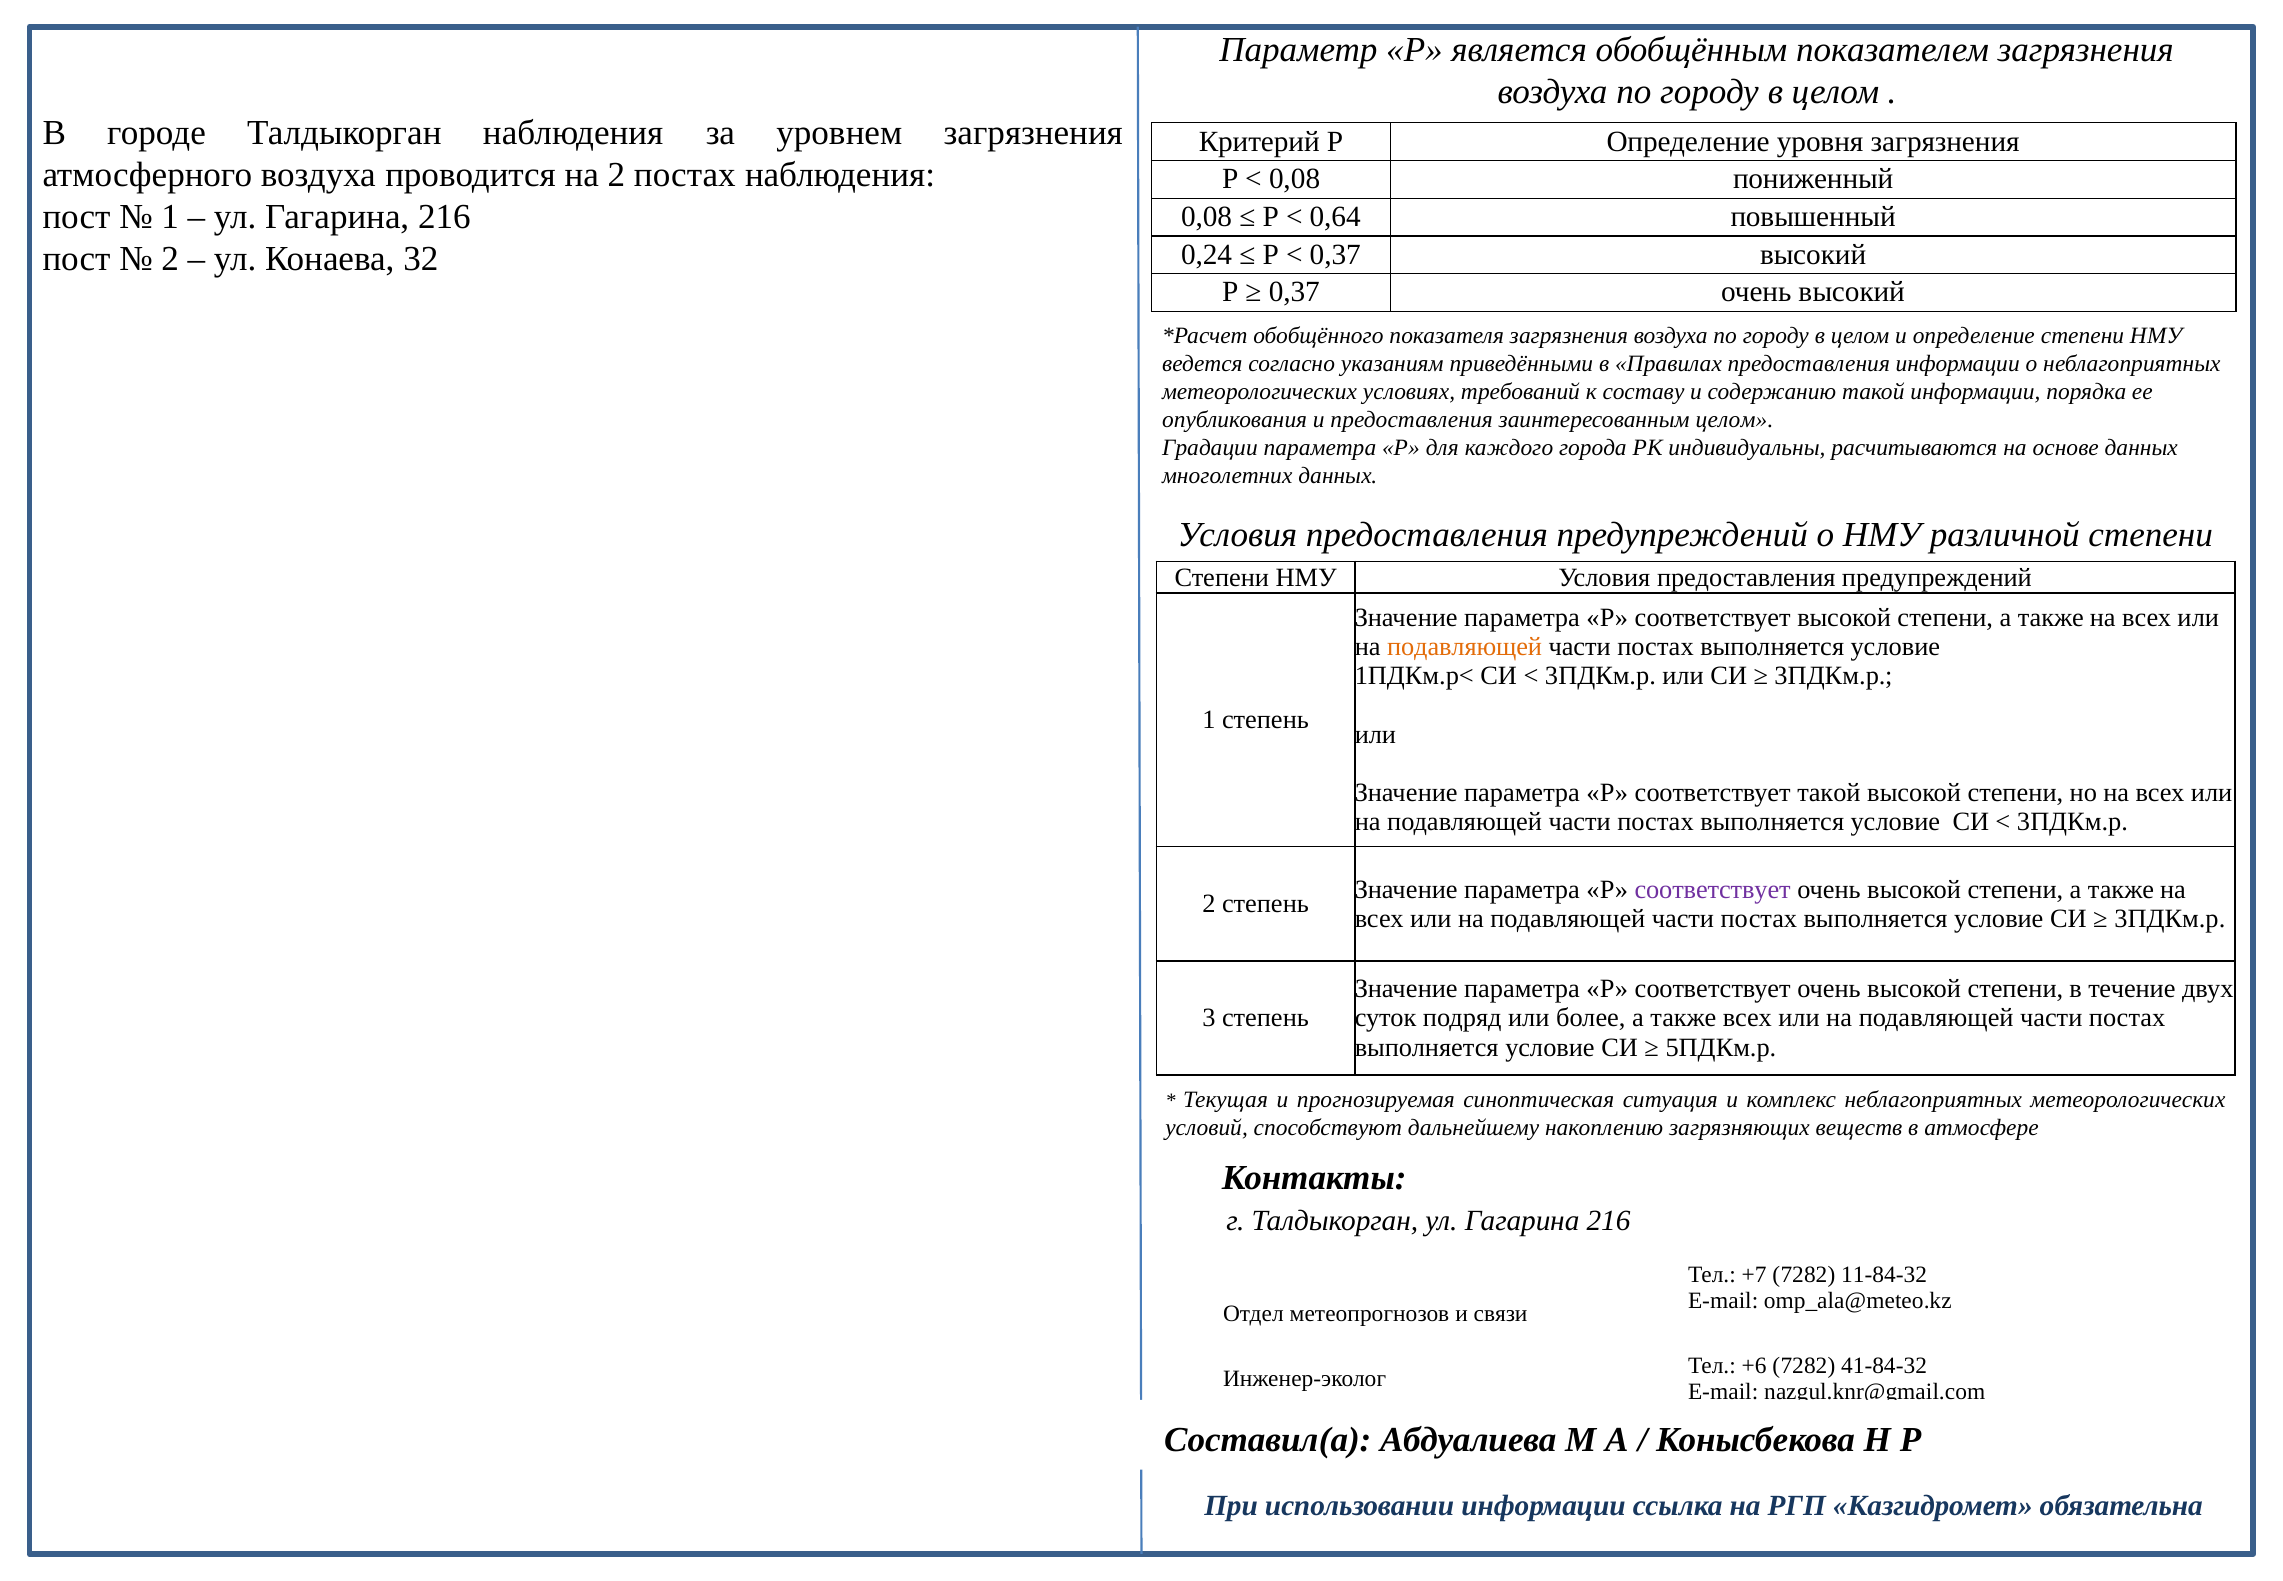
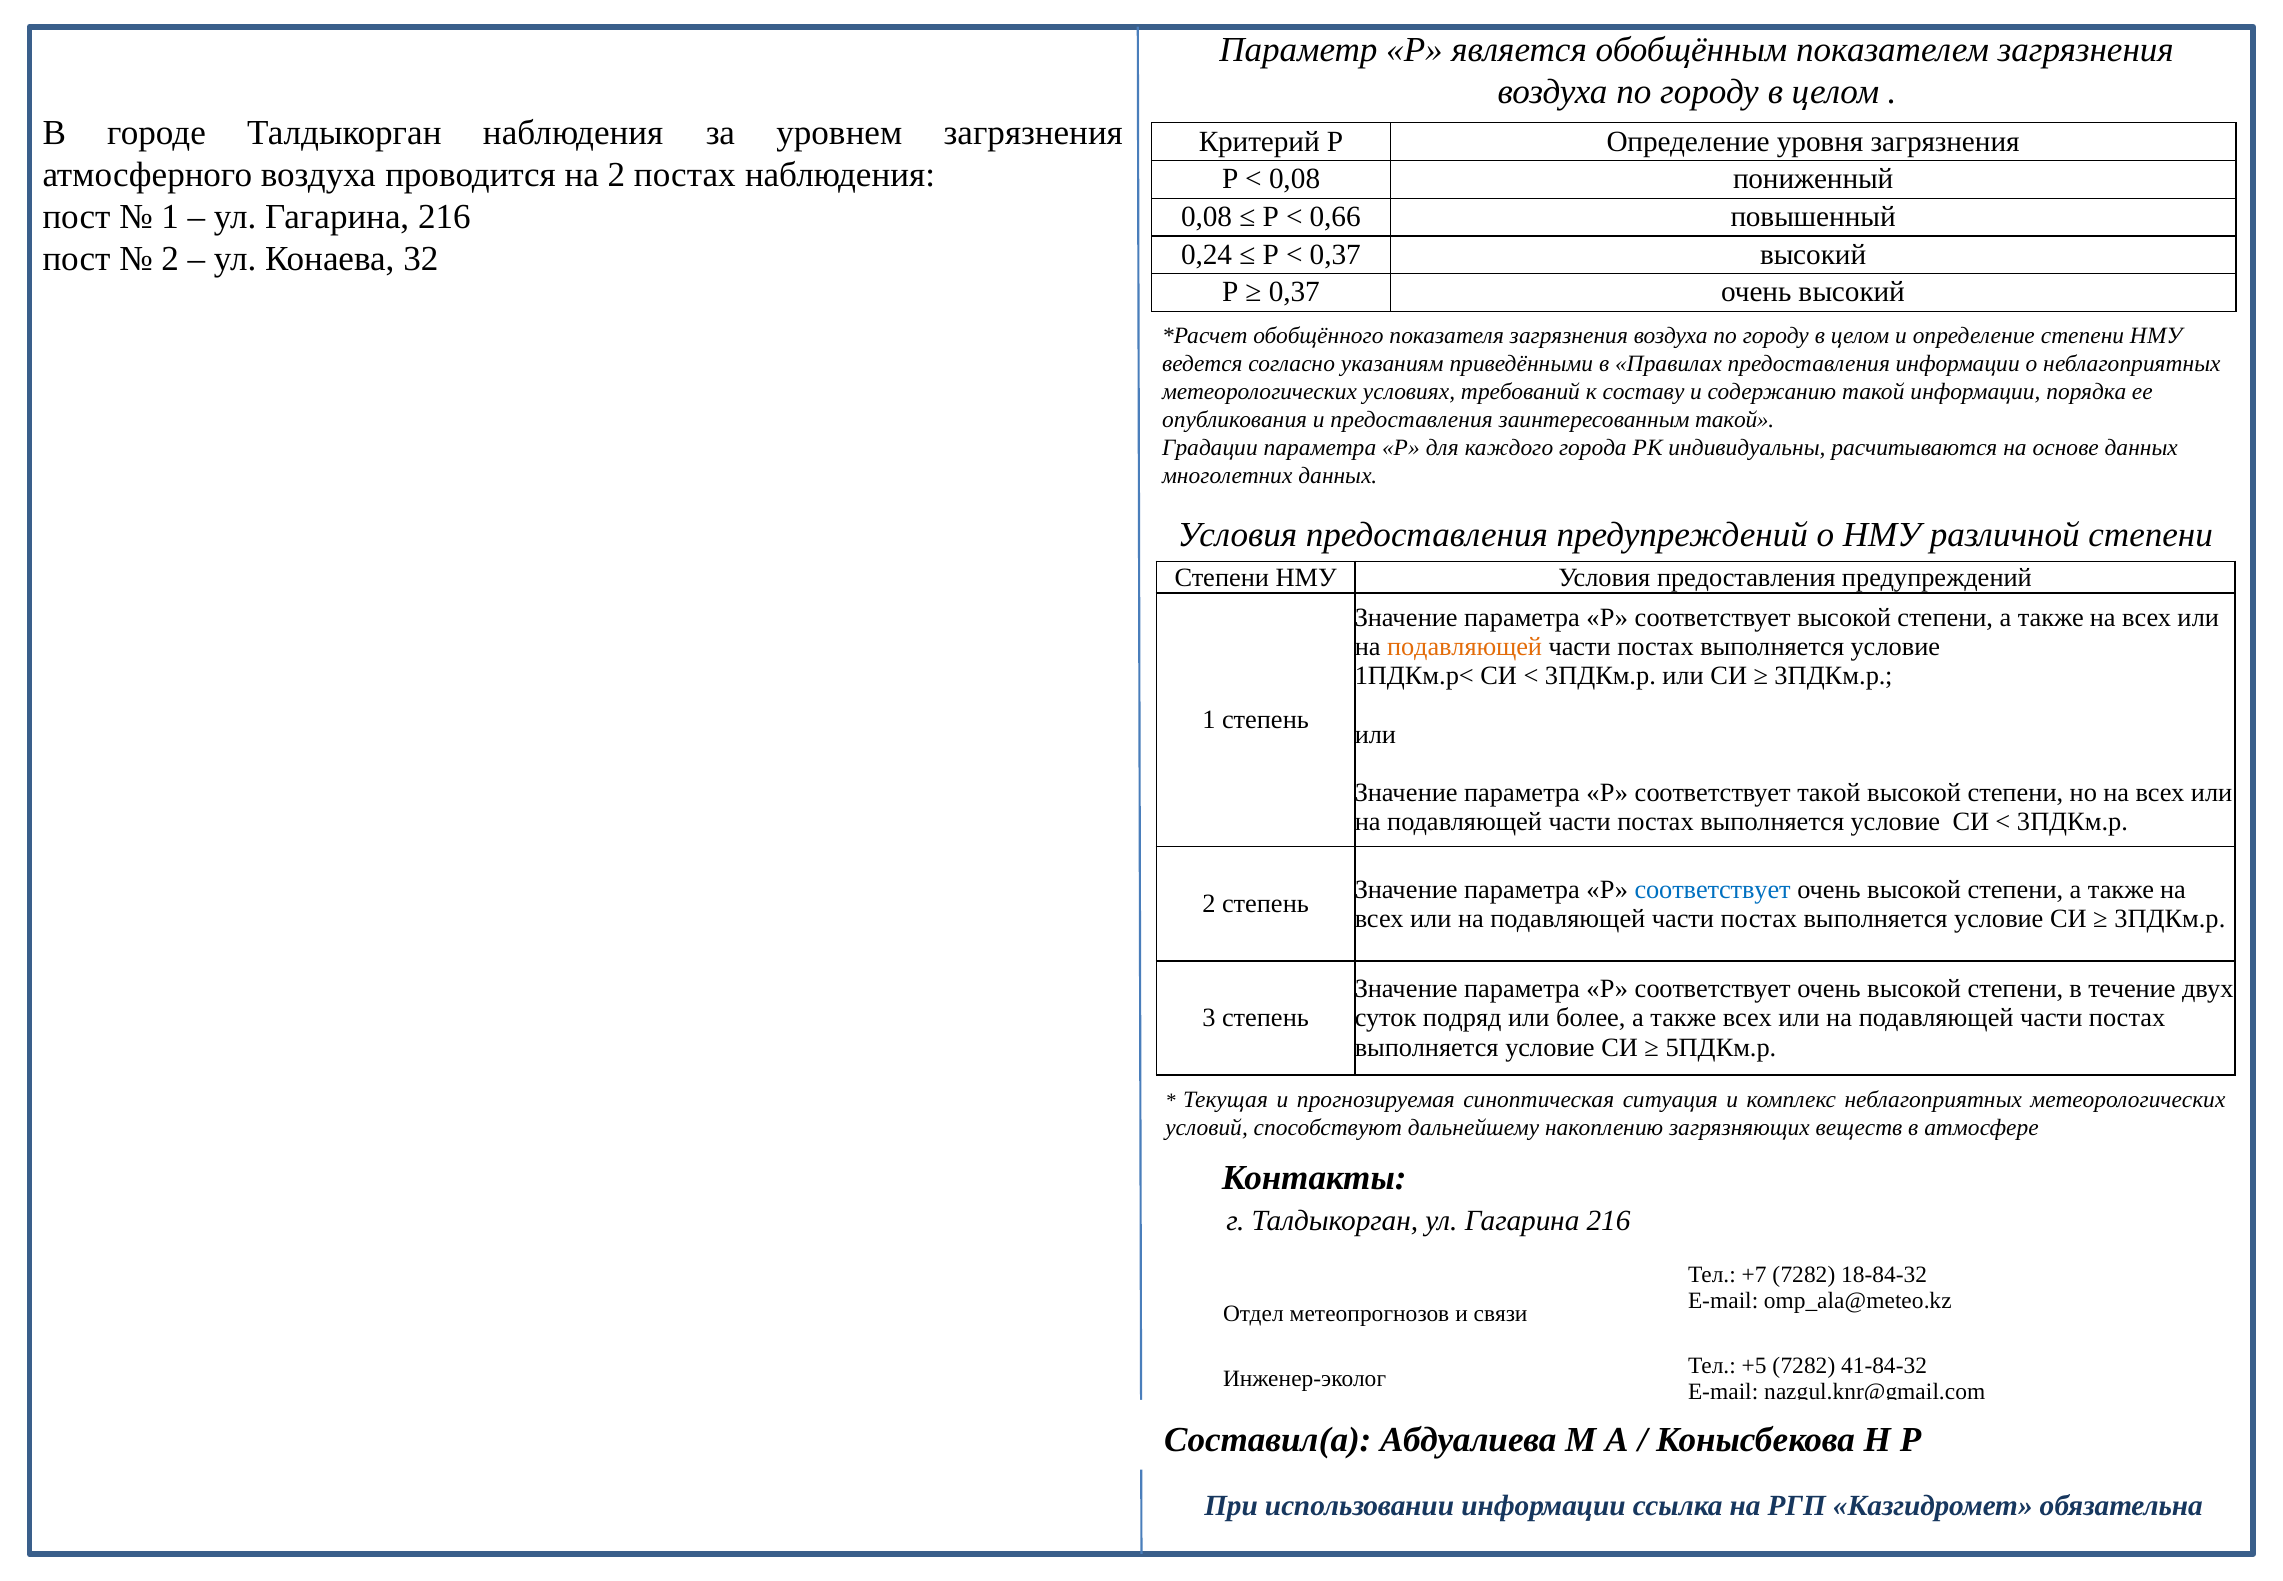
0,64: 0,64 -> 0,66
заинтересованным целом: целом -> такой
соответствует at (1713, 889) colour: purple -> blue
11-84-32: 11-84-32 -> 18-84-32
+6: +6 -> +5
